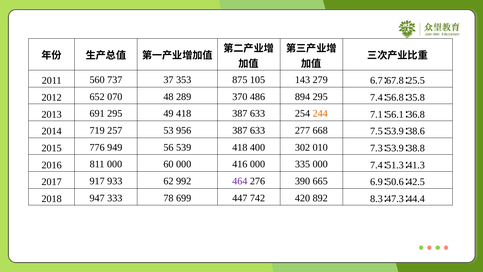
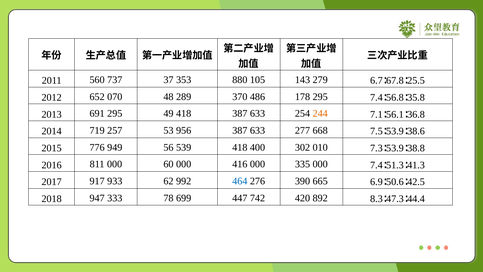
875: 875 -> 880
894: 894 -> 178
464 colour: purple -> blue
